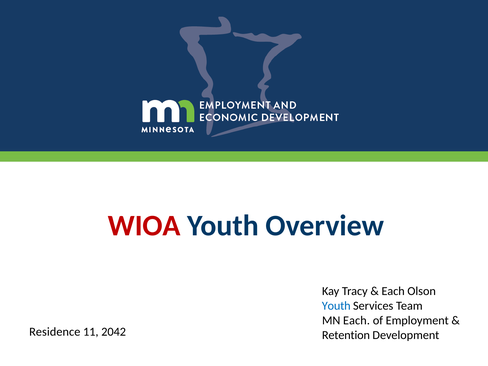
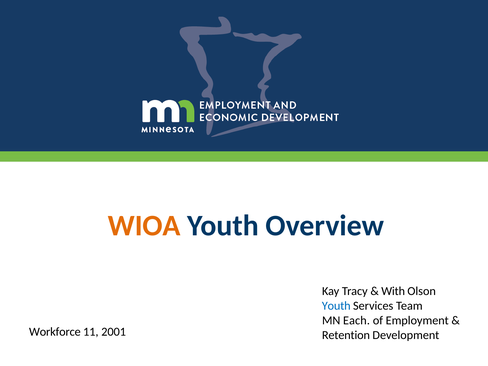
WIOA colour: red -> orange
Each at (393, 291): Each -> With
Residence: Residence -> Workforce
2042: 2042 -> 2001
